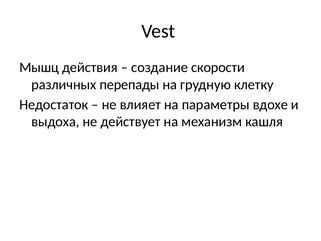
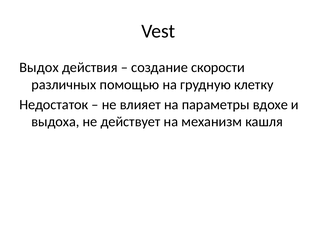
Мышц: Мышц -> Выдох
перепады: перепады -> помощью
